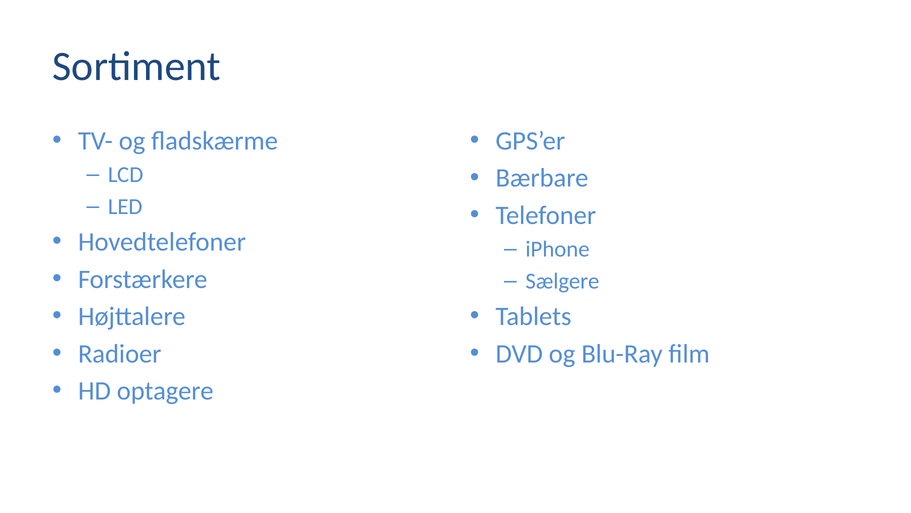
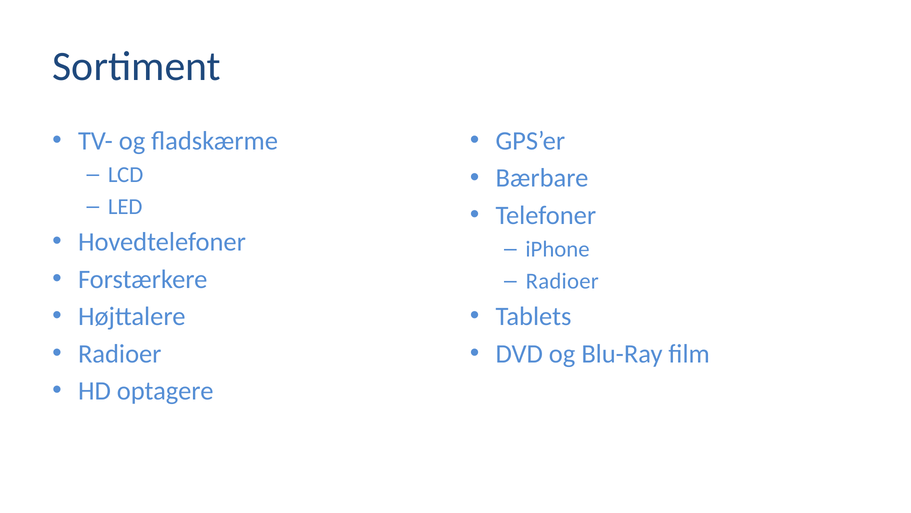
Sælgere at (562, 281): Sælgere -> Radioer
